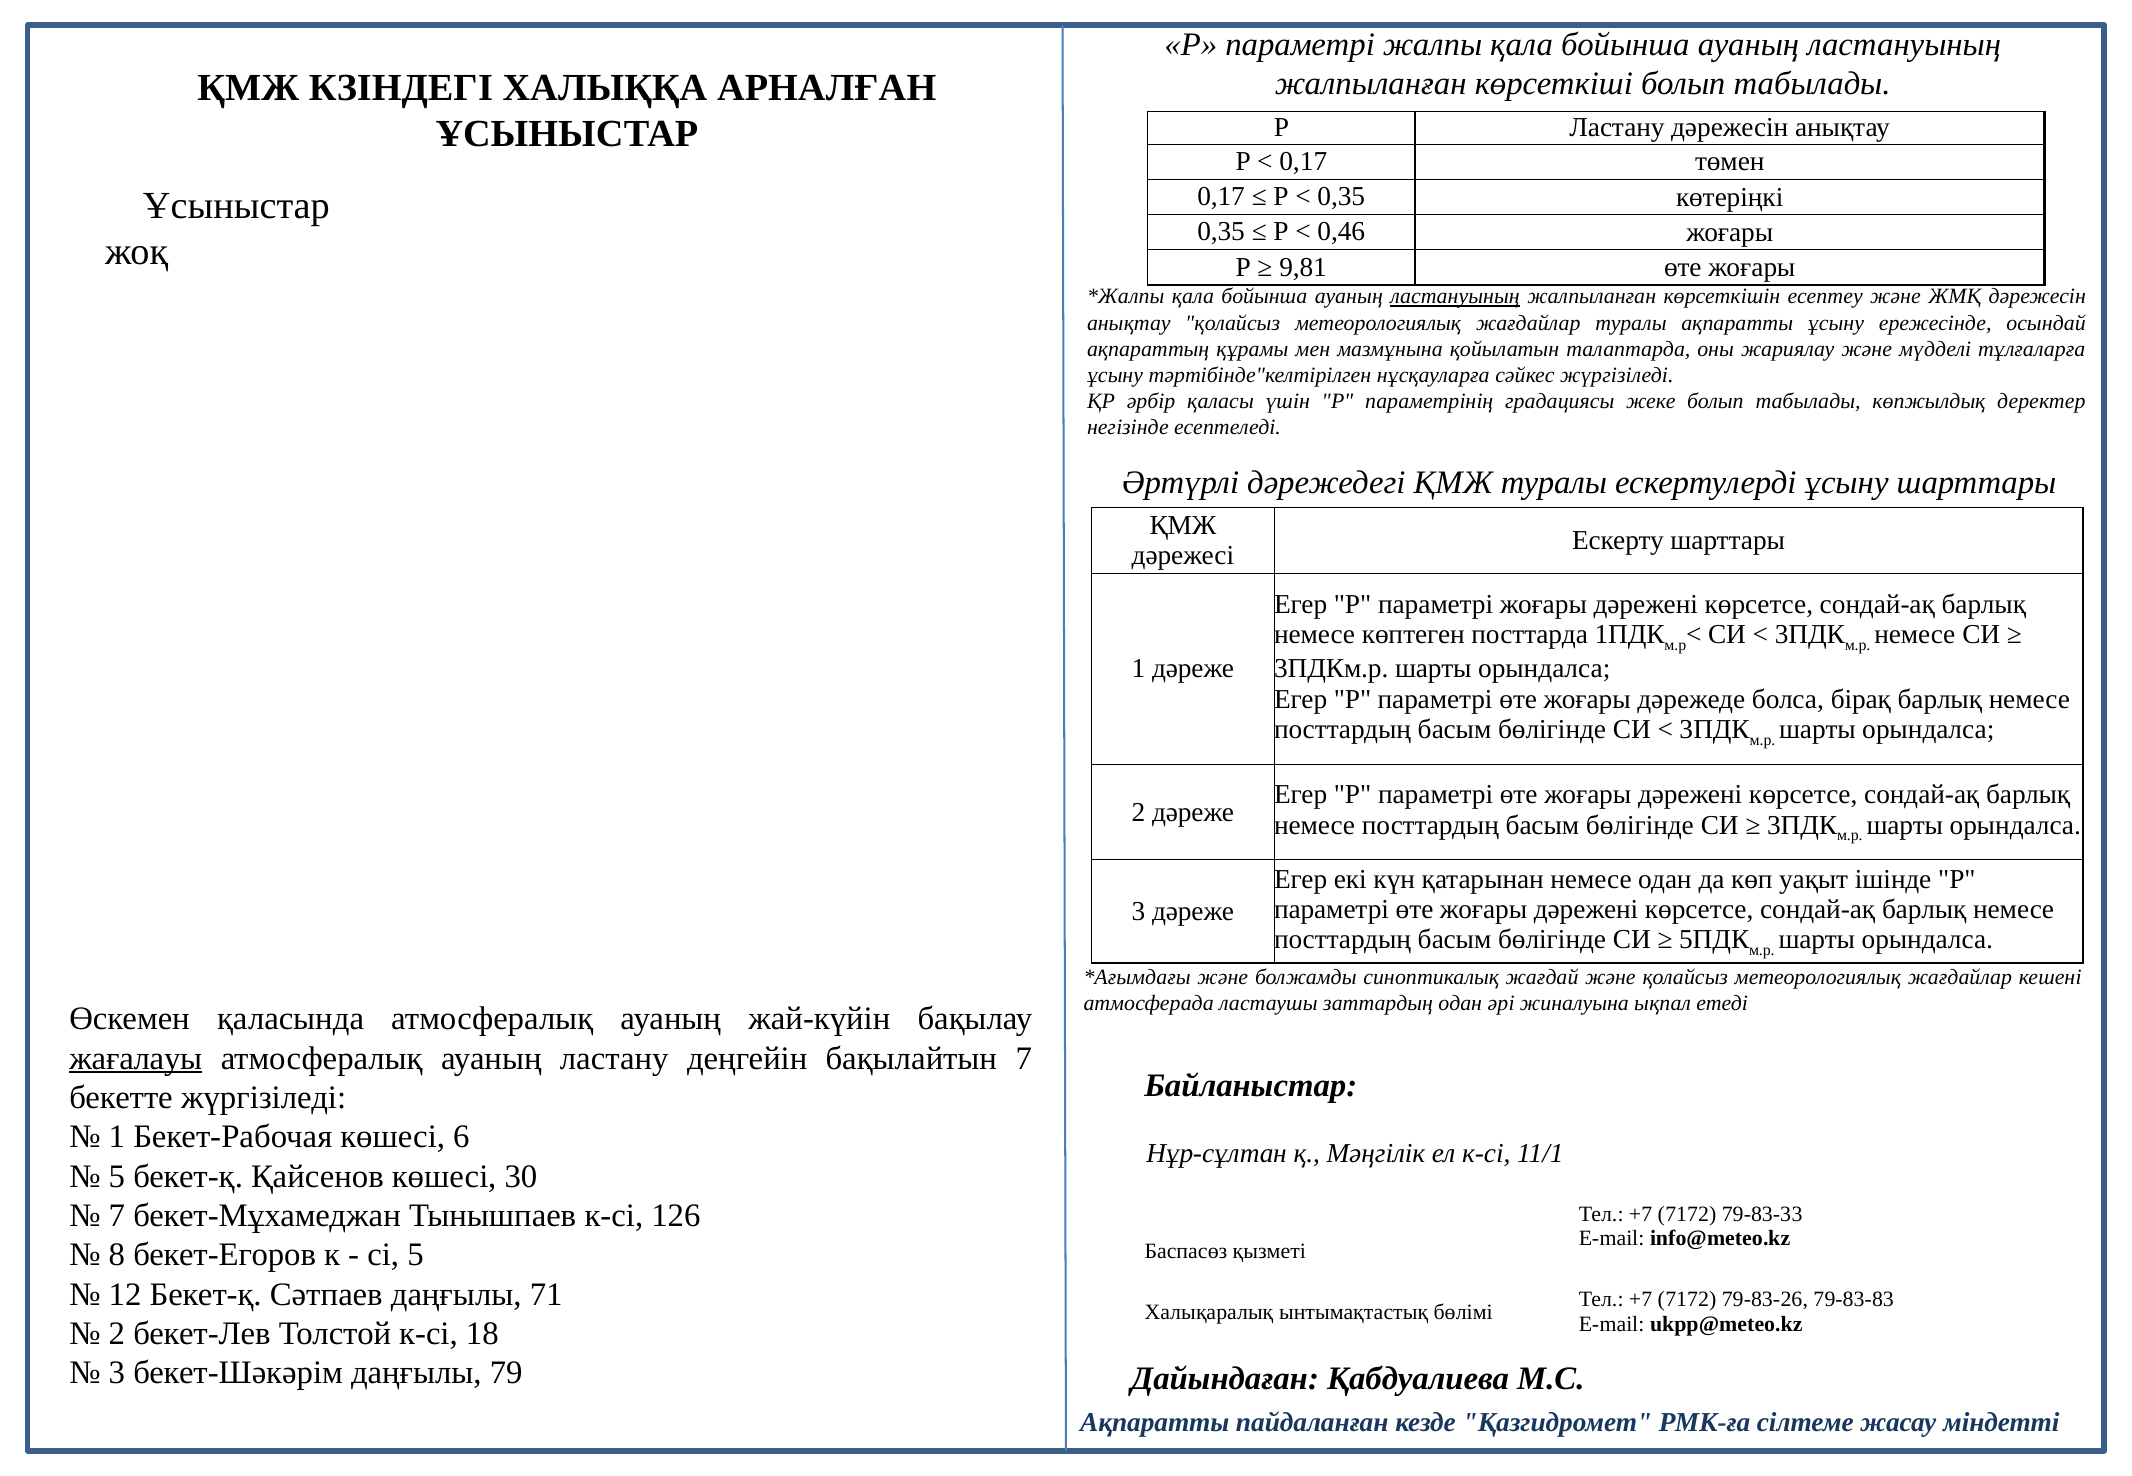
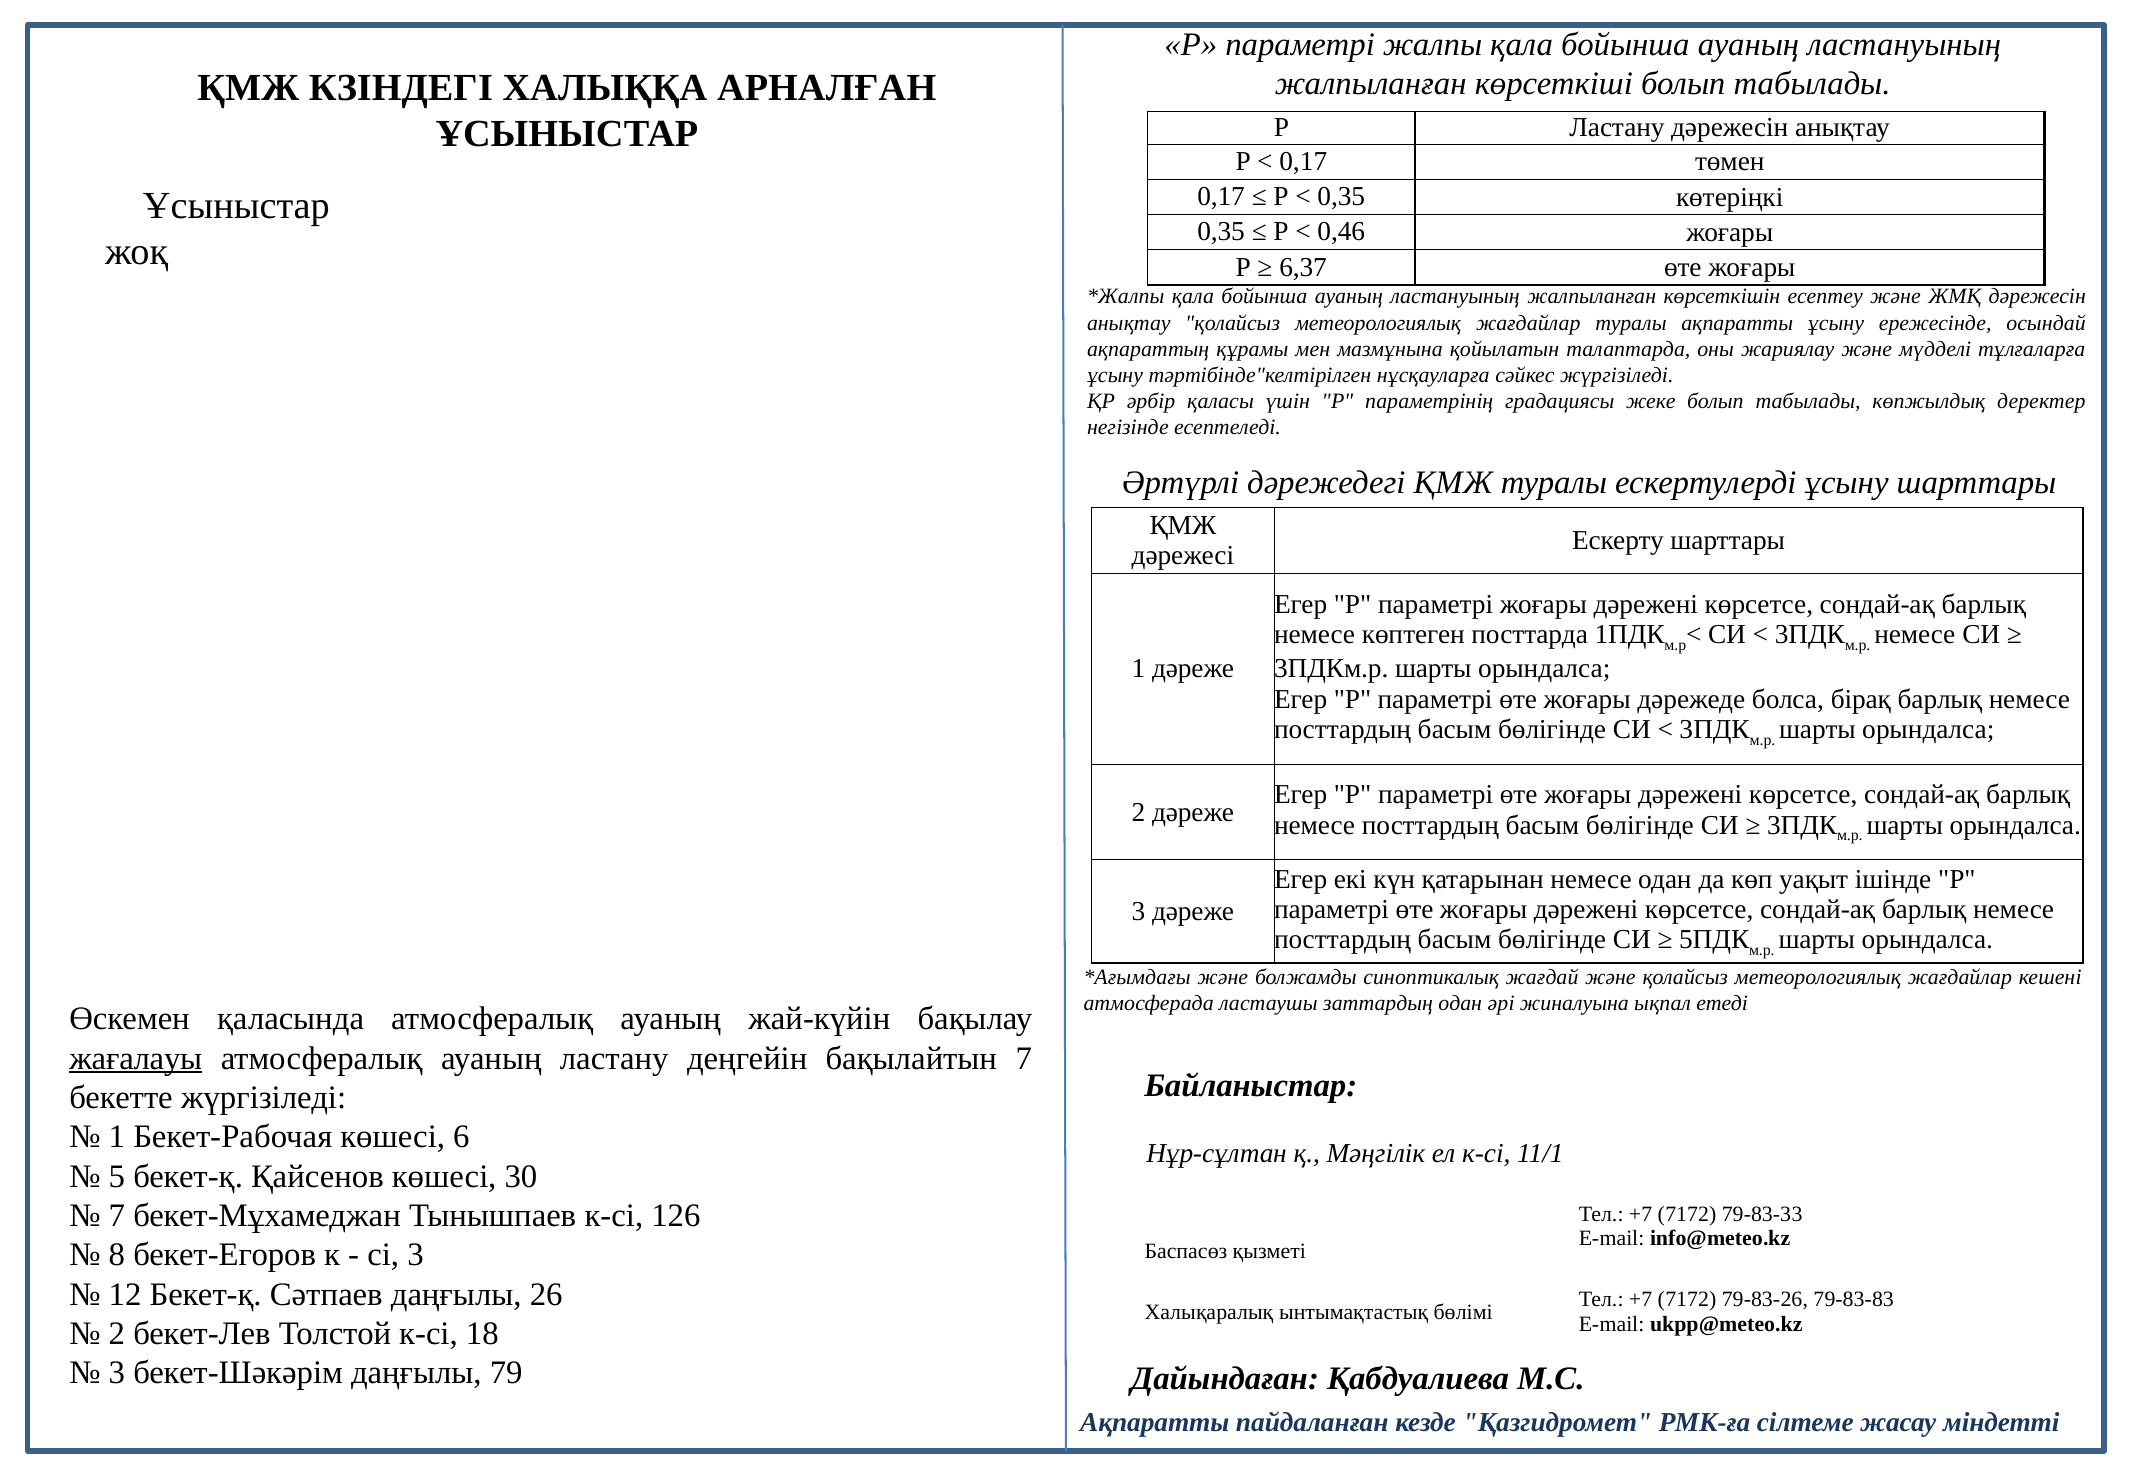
9,81: 9,81 -> 6,37
ластануының at (1455, 297) underline: present -> none
сі 5: 5 -> 3
71: 71 -> 26
